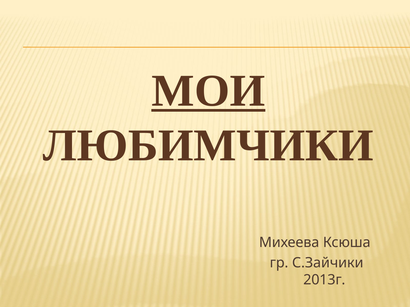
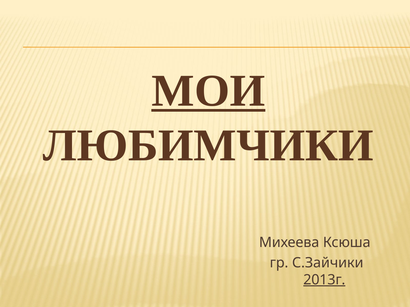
2013г underline: none -> present
